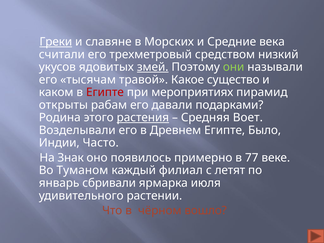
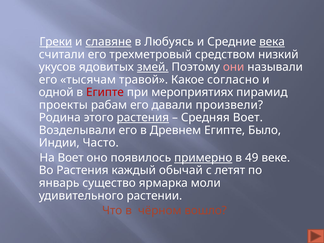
славяне underline: none -> present
Морских: Морских -> Любуясь
века underline: none -> present
они colour: light green -> pink
существо: существо -> согласно
каком: каком -> одной
открыты: открыты -> проекты
подарками: подарками -> произвели
На Знак: Знак -> Воет
примерно underline: none -> present
77: 77 -> 49
Во Туманом: Туманом -> Растения
филиал: филиал -> обычай
сбривали: сбривали -> существо
июля: июля -> моли
